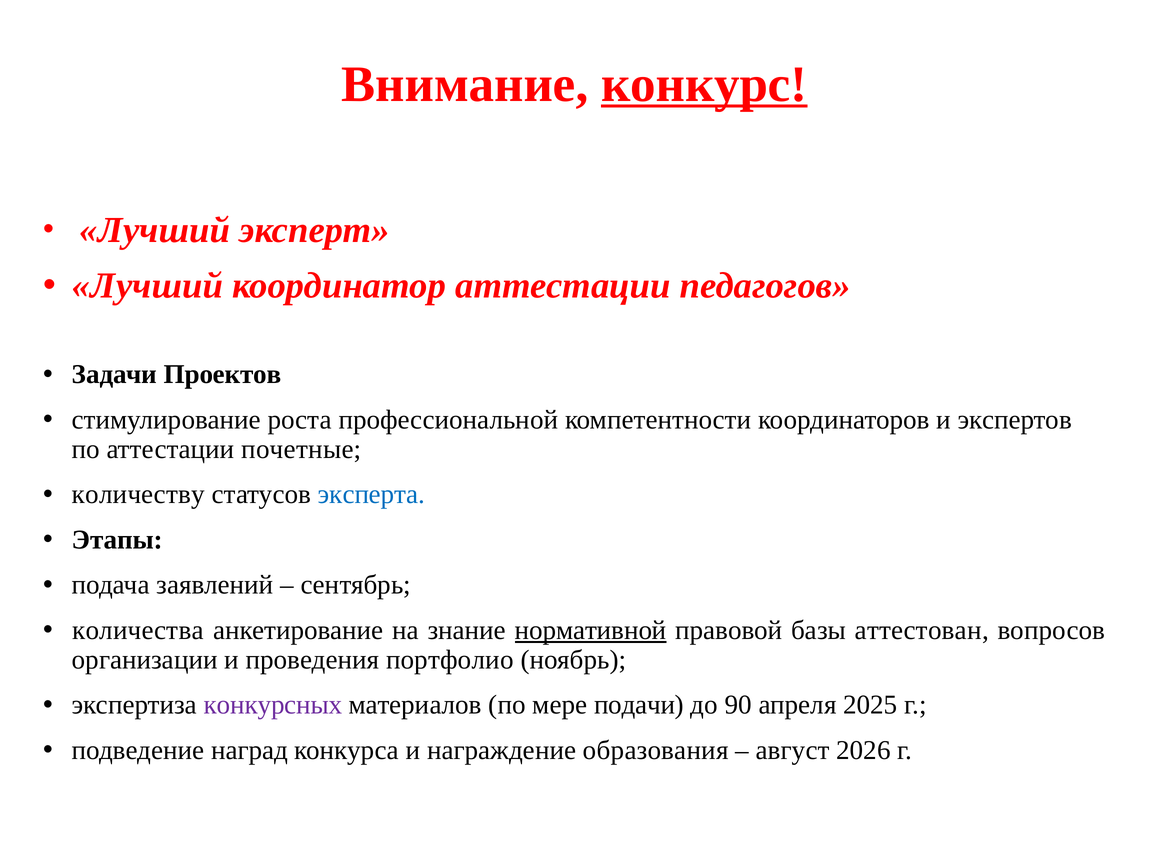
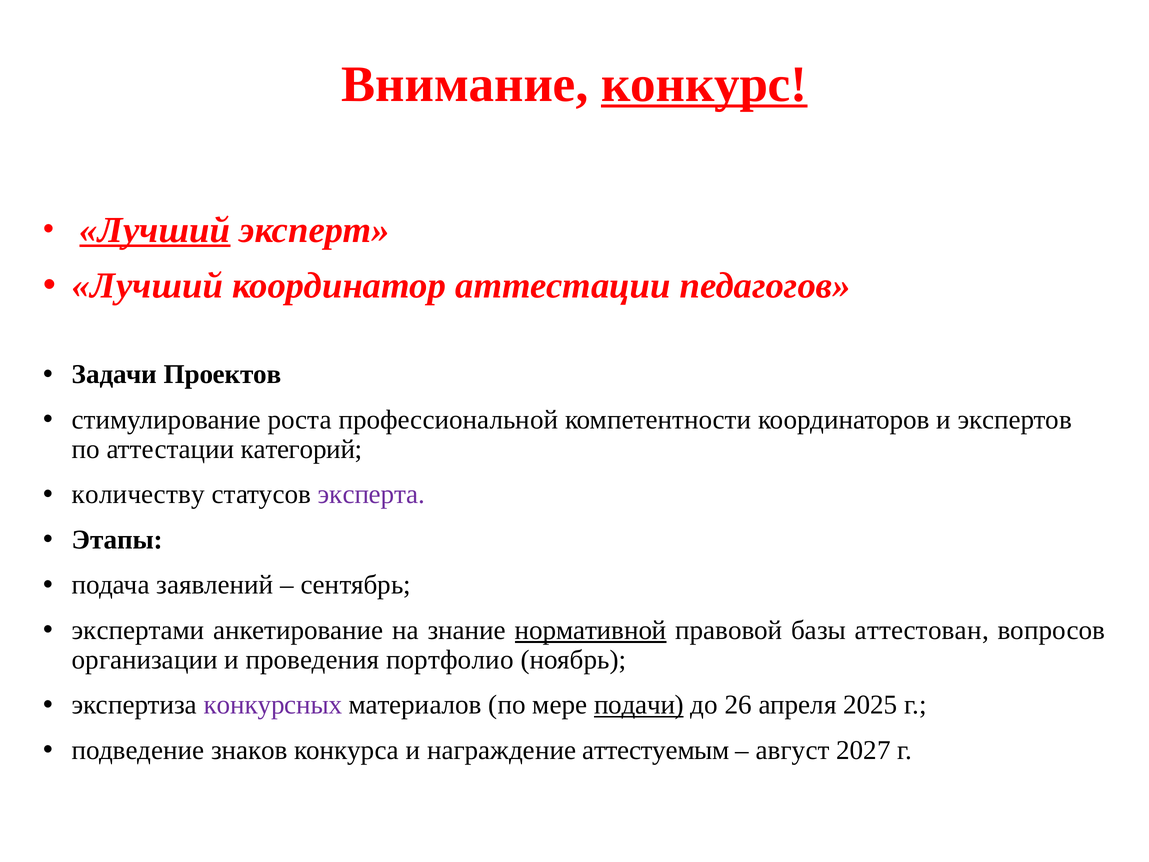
Лучший at (155, 230) underline: none -> present
почетные: почетные -> категорий
эксперта colour: blue -> purple
количества: количества -> экспертами
подачи underline: none -> present
90: 90 -> 26
наград: наград -> знаков
образования: образования -> аттестуемым
2026: 2026 -> 2027
